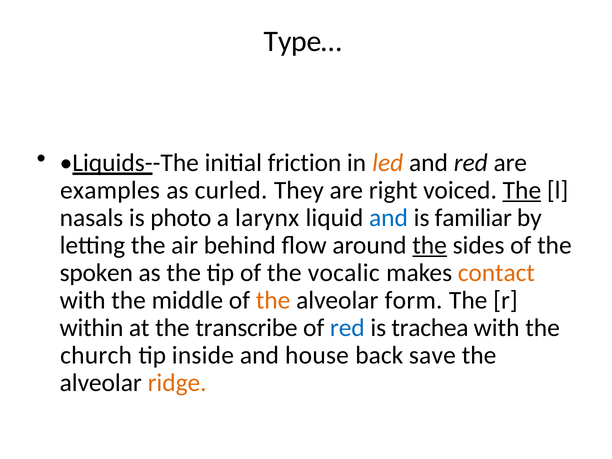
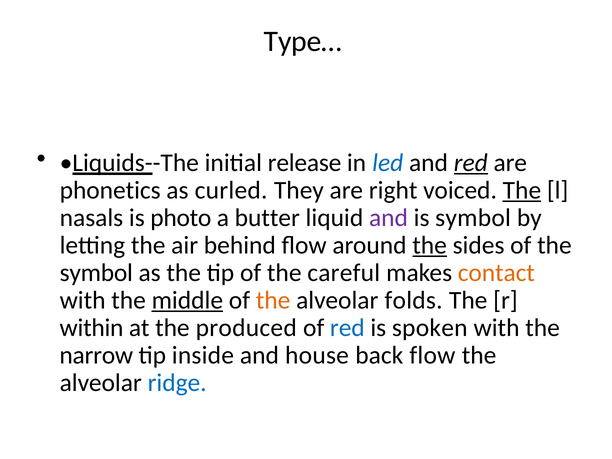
friction: friction -> release
led colour: orange -> blue
red at (471, 163) underline: none -> present
examples: examples -> phonetics
larynx: larynx -> butter
and at (389, 218) colour: blue -> purple
is familiar: familiar -> symbol
spoken at (96, 273): spoken -> symbol
vocalic: vocalic -> careful
middle underline: none -> present
form: form -> folds
transcribe: transcribe -> produced
trachea: trachea -> spoken
church: church -> narrow
back save: save -> flow
ridge colour: orange -> blue
